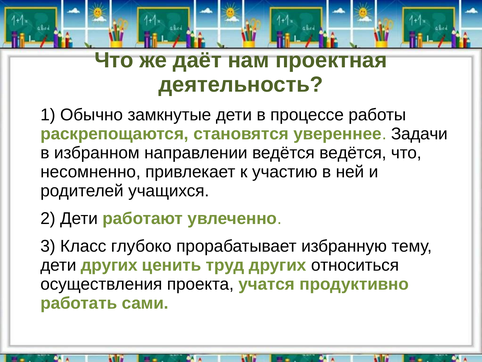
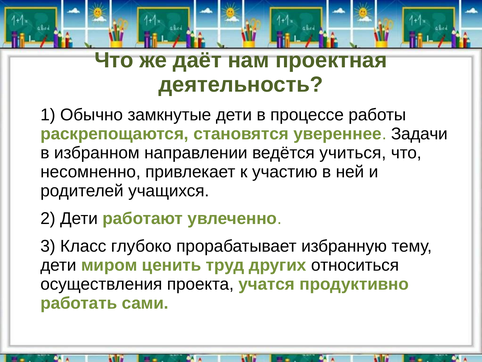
ведётся ведётся: ведётся -> учиться
дети других: других -> миром
